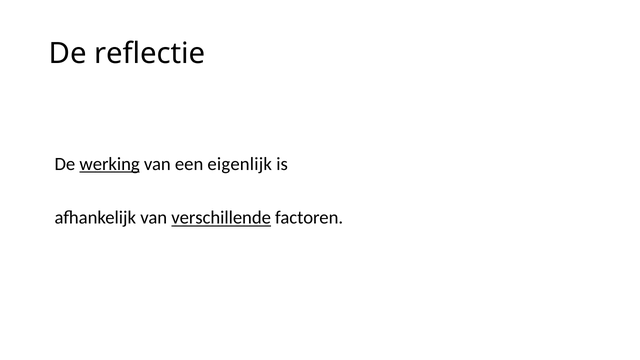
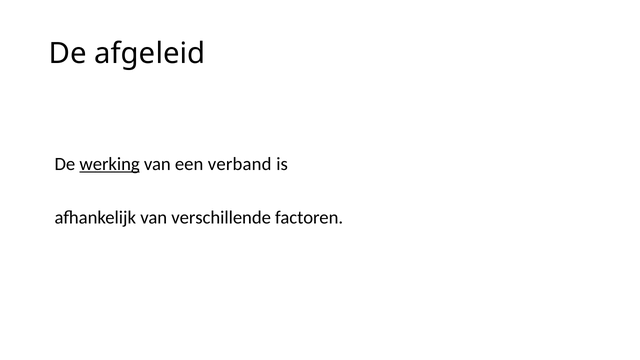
reflectie: reflectie -> afgeleid
eigenlijk: eigenlijk -> verband
verschillende underline: present -> none
